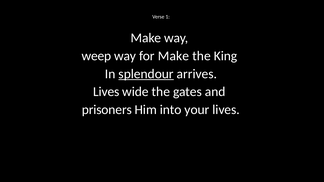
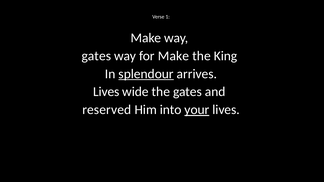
weep at (96, 56): weep -> gates
prisoners: prisoners -> reserved
your underline: none -> present
